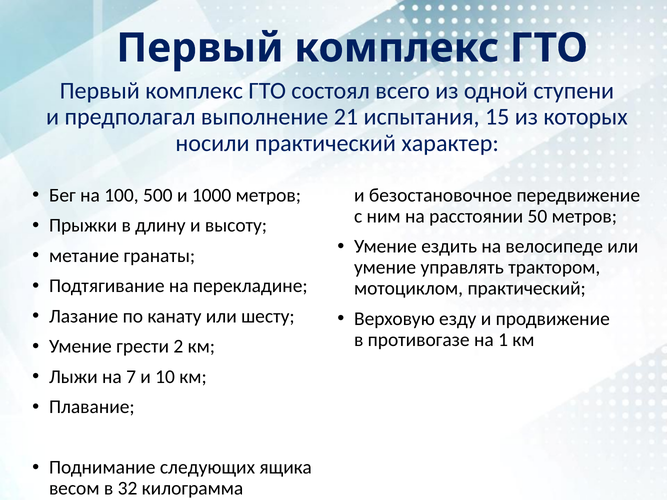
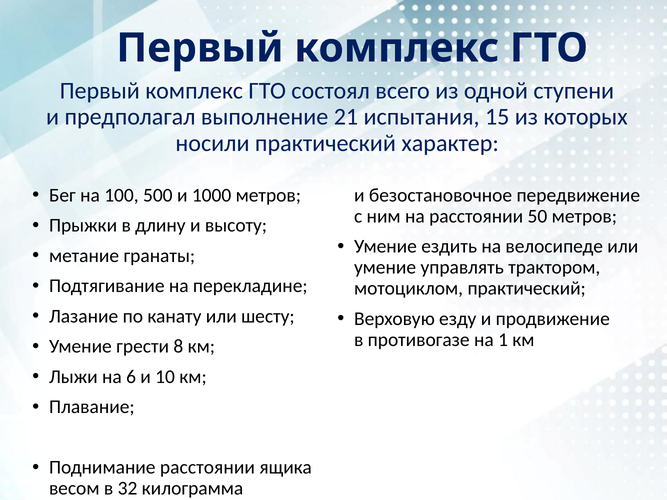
2: 2 -> 8
7: 7 -> 6
Поднимание следующих: следующих -> расстоянии
